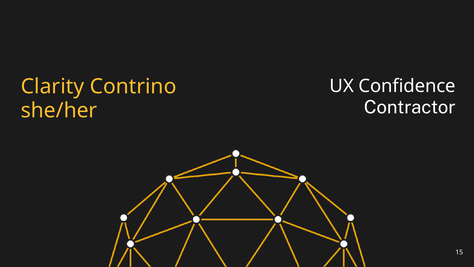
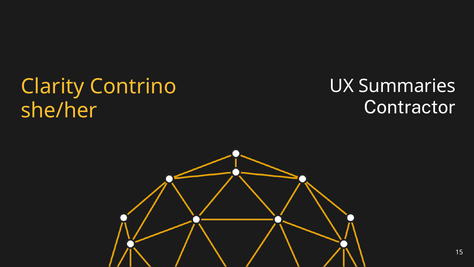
Confidence: Confidence -> Summaries
